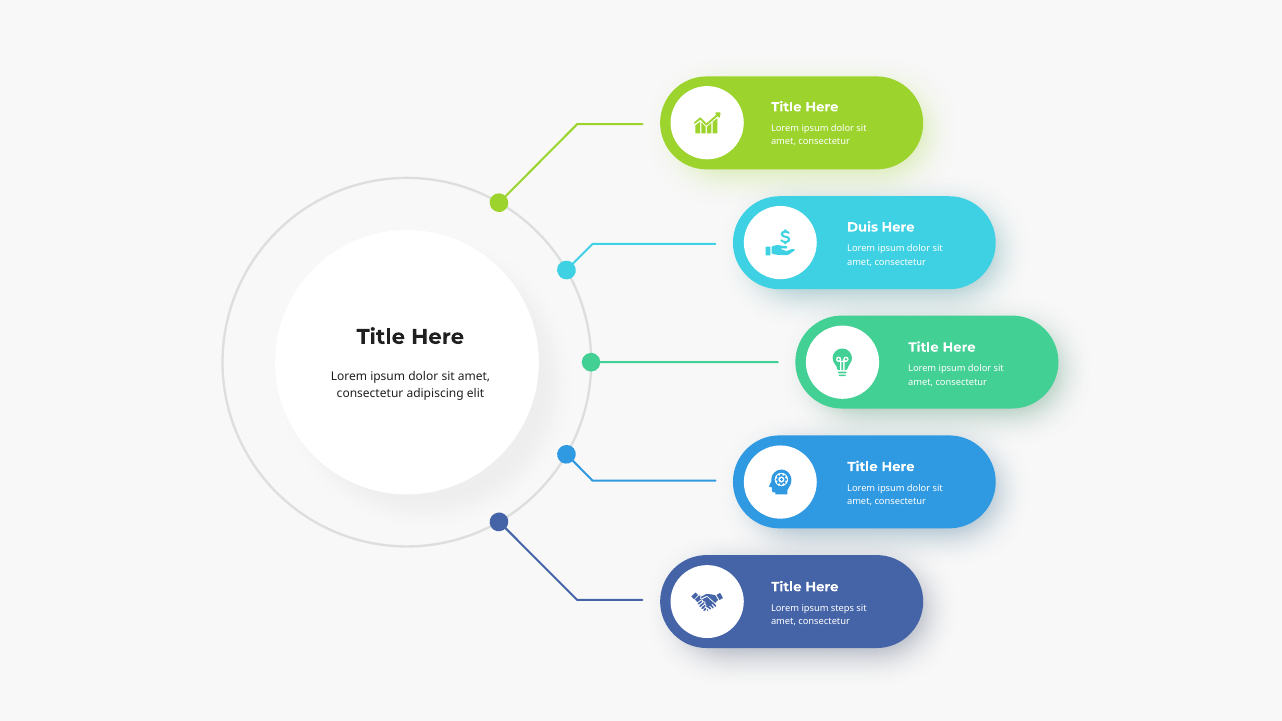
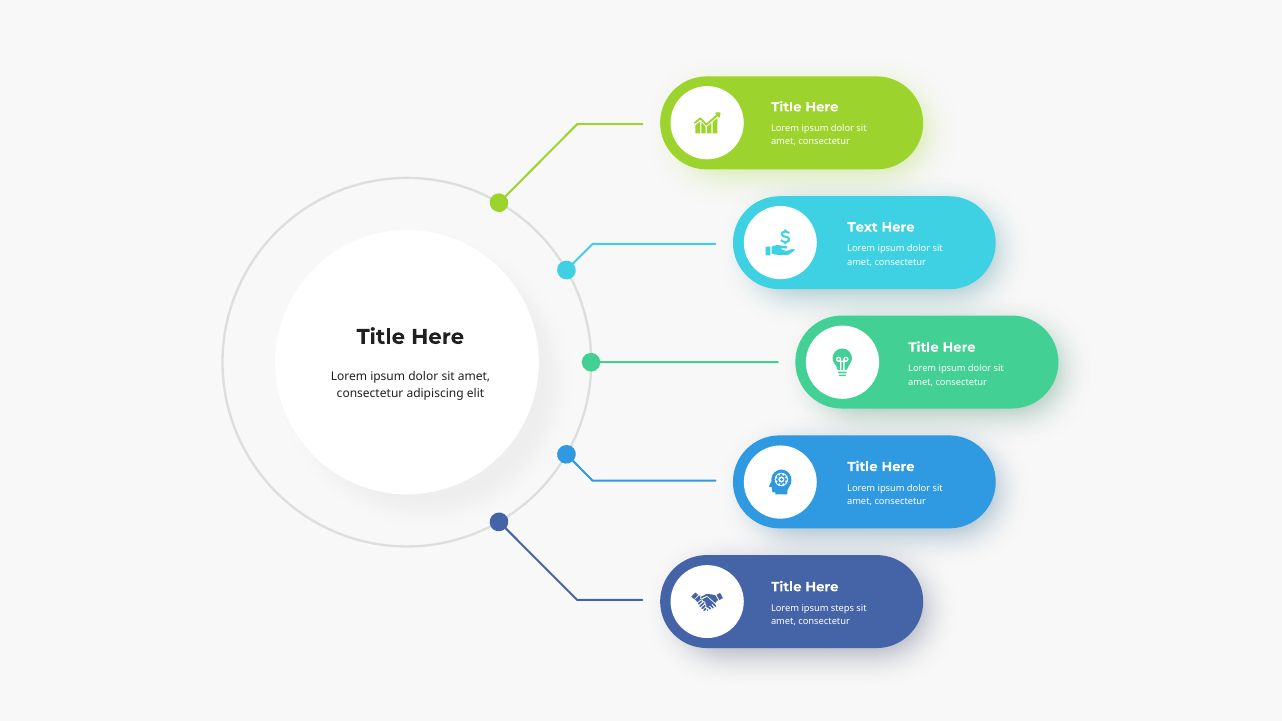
Duis: Duis -> Text
